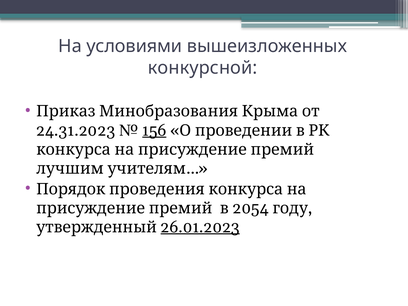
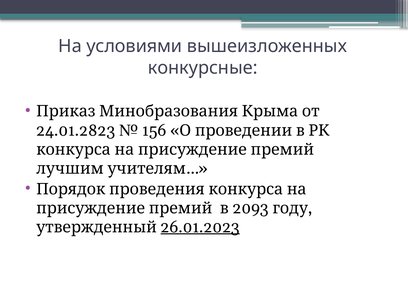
конкурсной: конкурсной -> конкурсные
24.31.2023: 24.31.2023 -> 24.01.2823
156 underline: present -> none
2054: 2054 -> 2093
